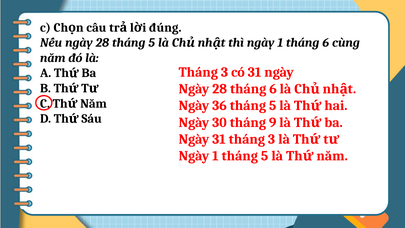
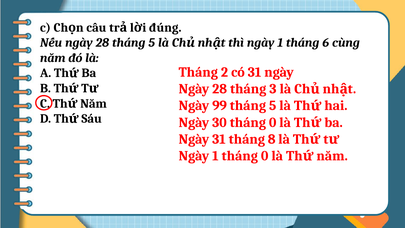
3 at (224, 72): 3 -> 2
28 tháng 6: 6 -> 3
36: 36 -> 99
30 tháng 9: 9 -> 0
31 tháng 3: 3 -> 8
1 tháng 5: 5 -> 0
